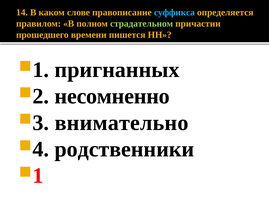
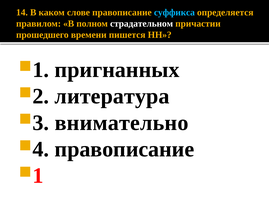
страдательном colour: light green -> white
несомненно: несомненно -> литература
родственники at (124, 149): родственники -> правописание
